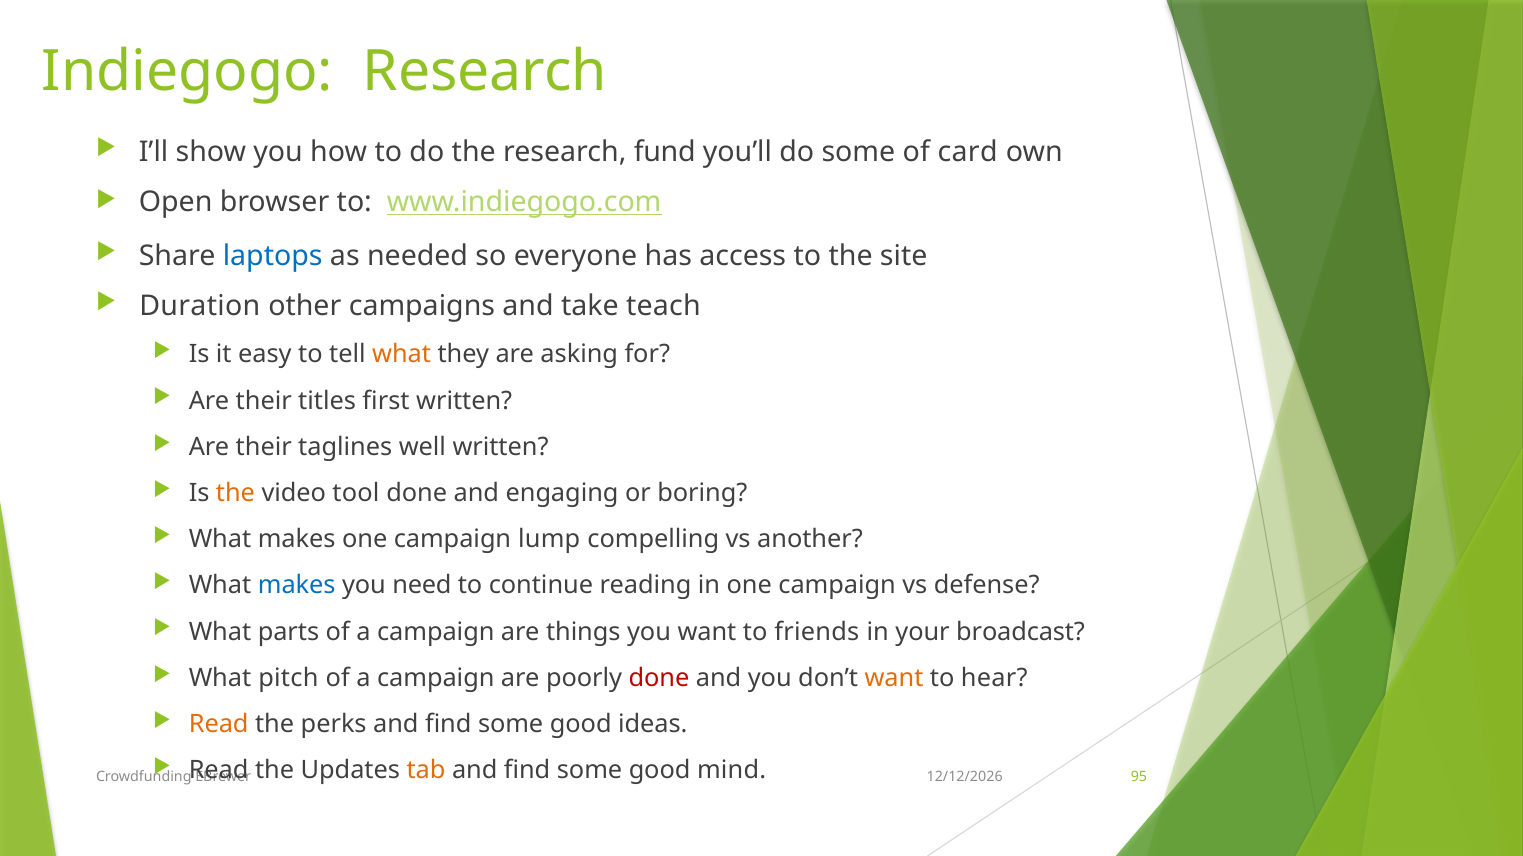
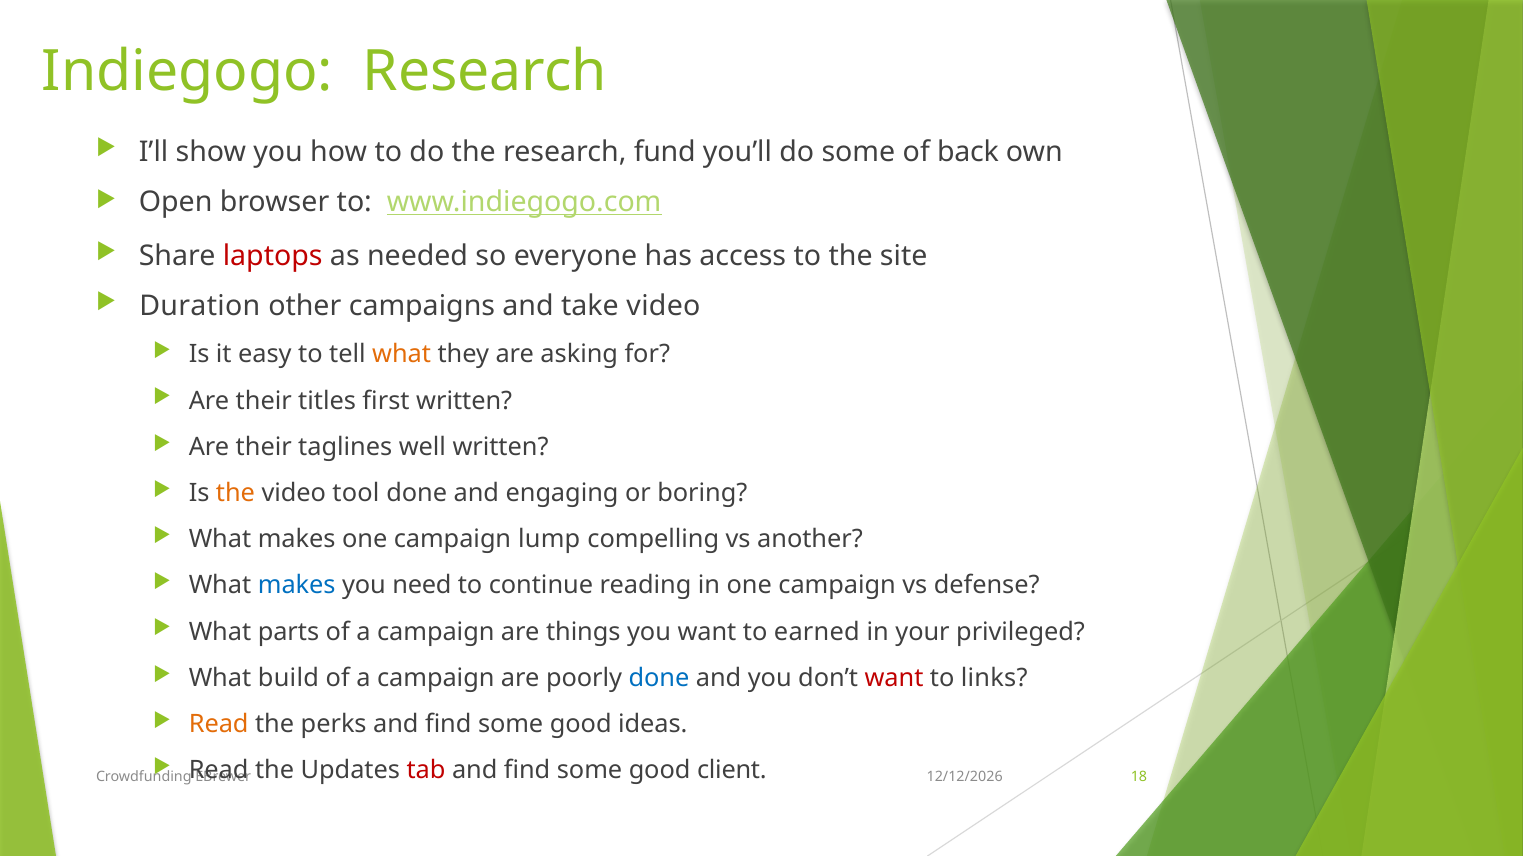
card: card -> back
laptops colour: blue -> red
take teach: teach -> video
friends: friends -> earned
broadcast: broadcast -> privileged
pitch: pitch -> build
done at (659, 679) colour: red -> blue
want at (894, 679) colour: orange -> red
hear: hear -> links
tab colour: orange -> red
mind: mind -> client
95: 95 -> 18
